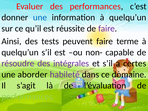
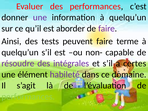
une at (40, 17) colour: blue -> purple
réussite: réussite -> aborder
aborder: aborder -> élément
